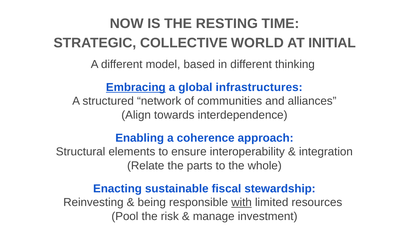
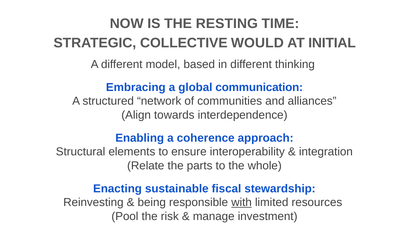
WORLD: WORLD -> WOULD
Embracing underline: present -> none
infrastructures: infrastructures -> communication
